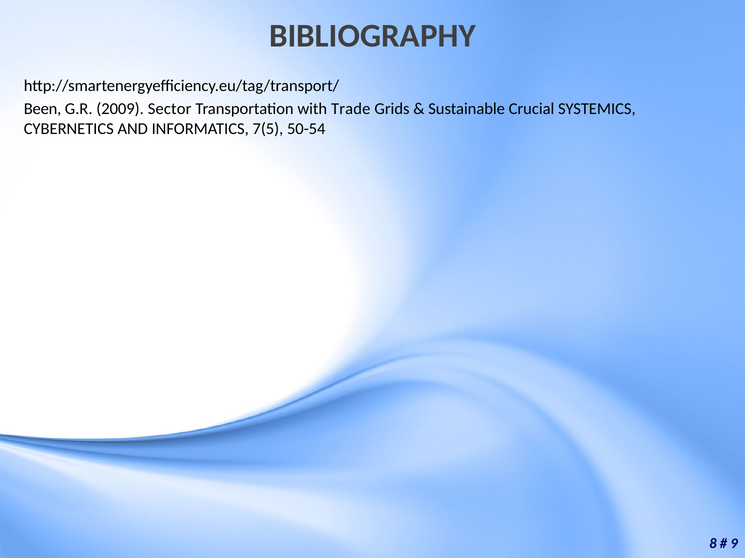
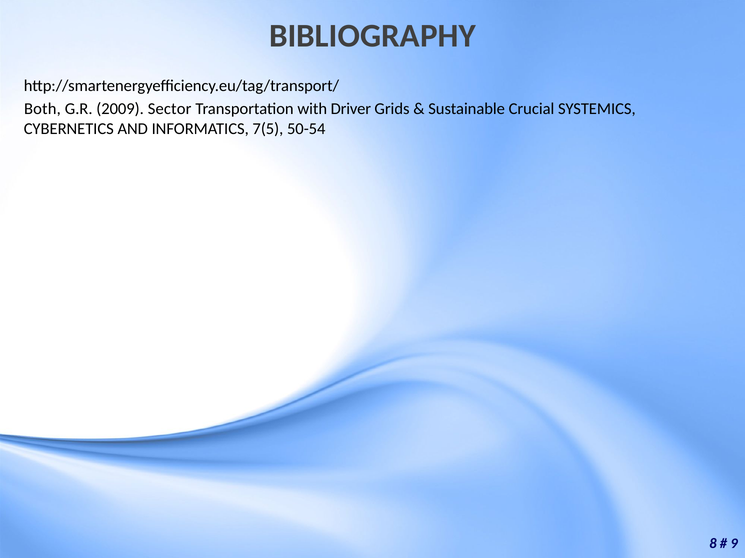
Been: Been -> Both
Trade: Trade -> Driver
